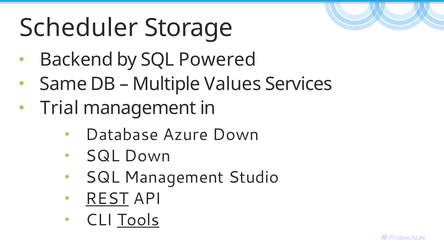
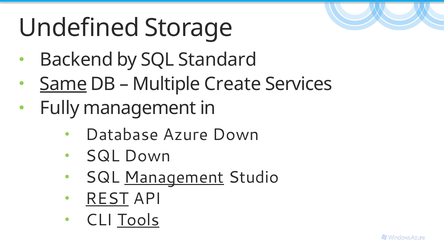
Scheduler: Scheduler -> Undefined
Powered: Powered -> Standard
Same underline: none -> present
Values: Values -> Create
Trial: Trial -> Fully
Management at (174, 177) underline: none -> present
